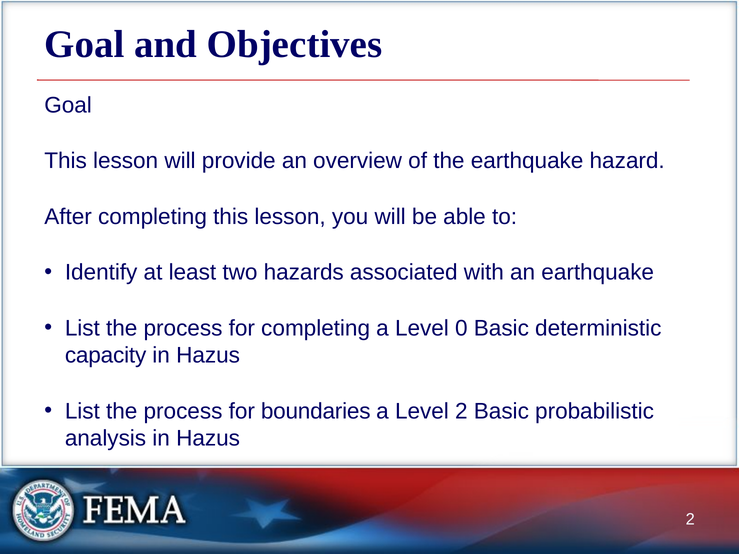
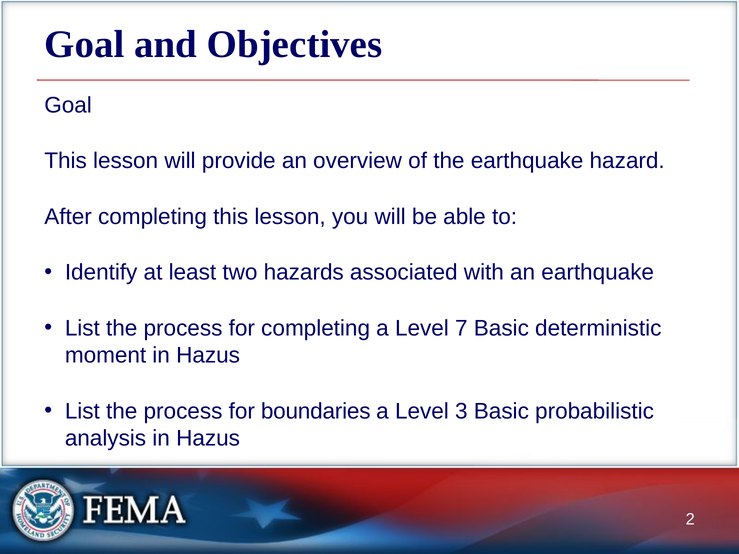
0: 0 -> 7
capacity: capacity -> moment
Level 2: 2 -> 3
